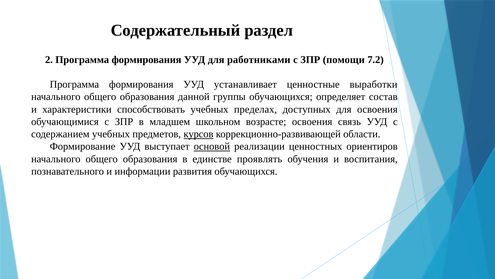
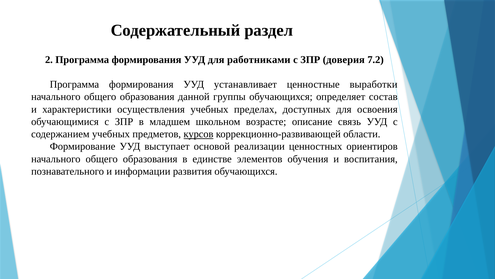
помощи: помощи -> доверия
способствовать: способствовать -> осуществления
возрасте освоения: освоения -> описание
основой underline: present -> none
проявлять: проявлять -> элементов
